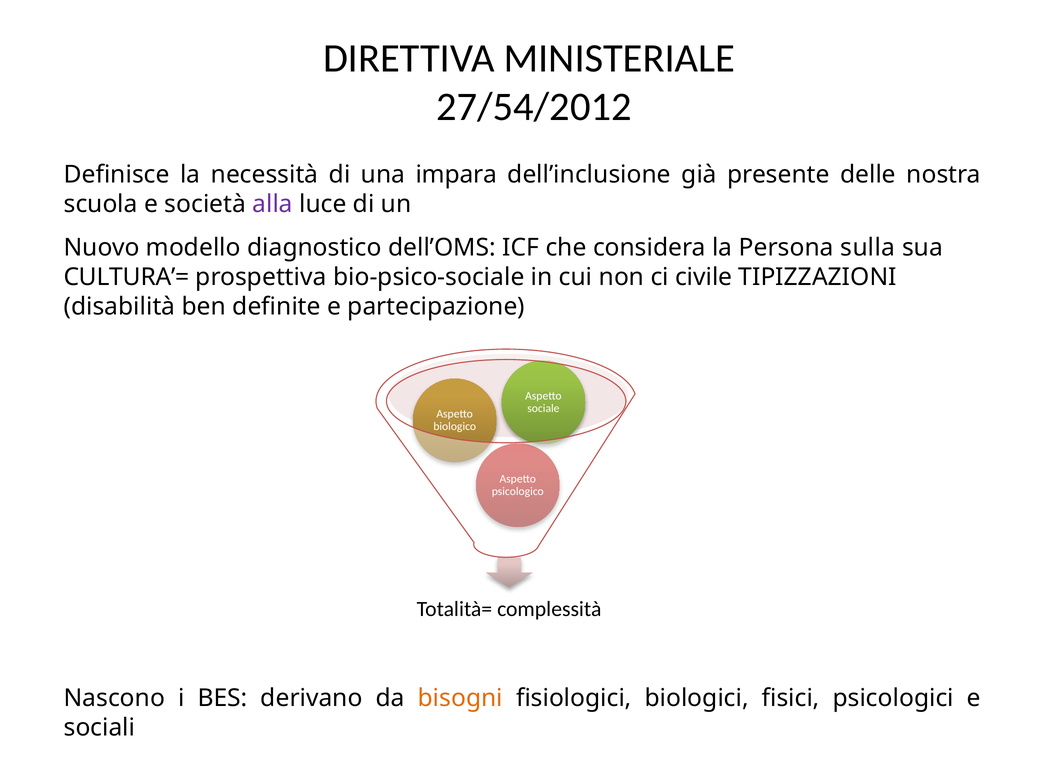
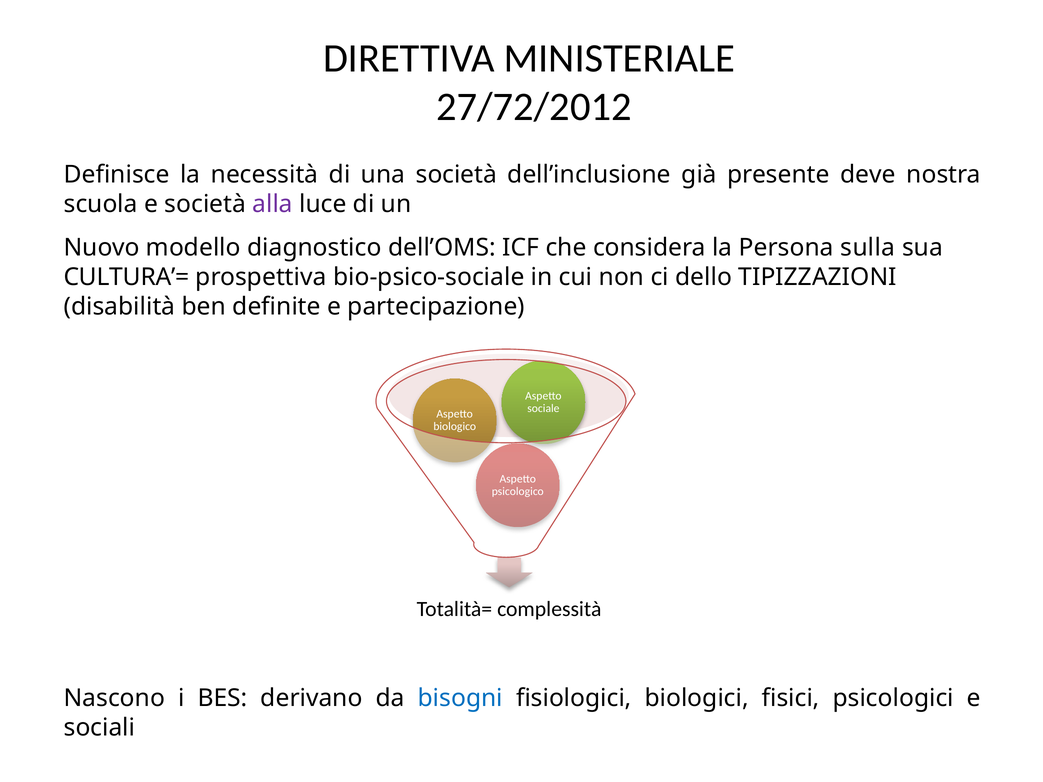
27/54/2012: 27/54/2012 -> 27/72/2012
una impara: impara -> società
delle: delle -> deve
civile: civile -> dello
bisogni colour: orange -> blue
